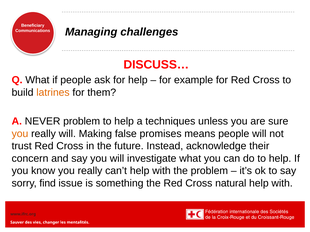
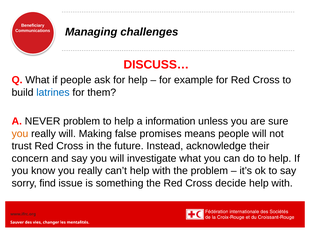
latrines colour: orange -> blue
techniques: techniques -> information
natural: natural -> decide
